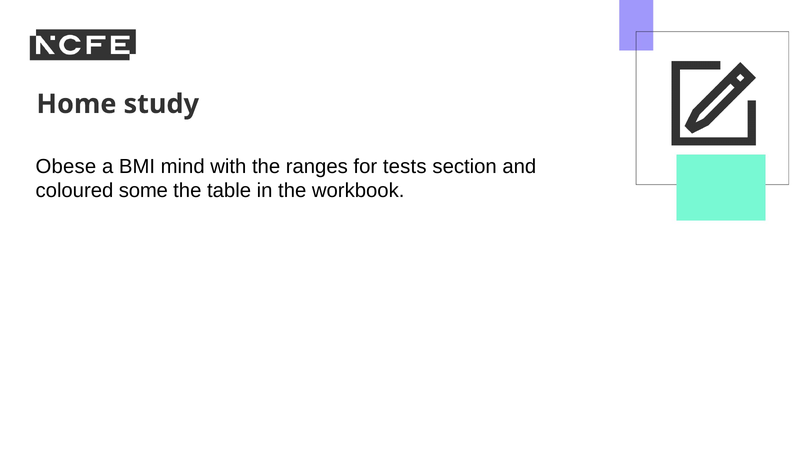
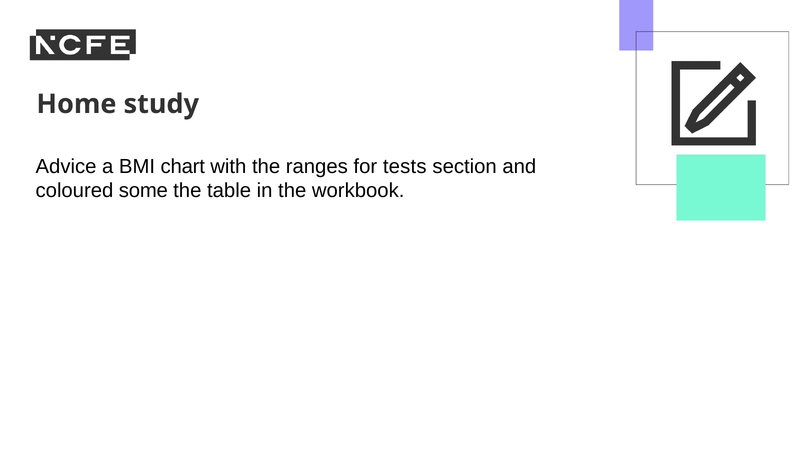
Obese: Obese -> Advice
mind: mind -> chart
